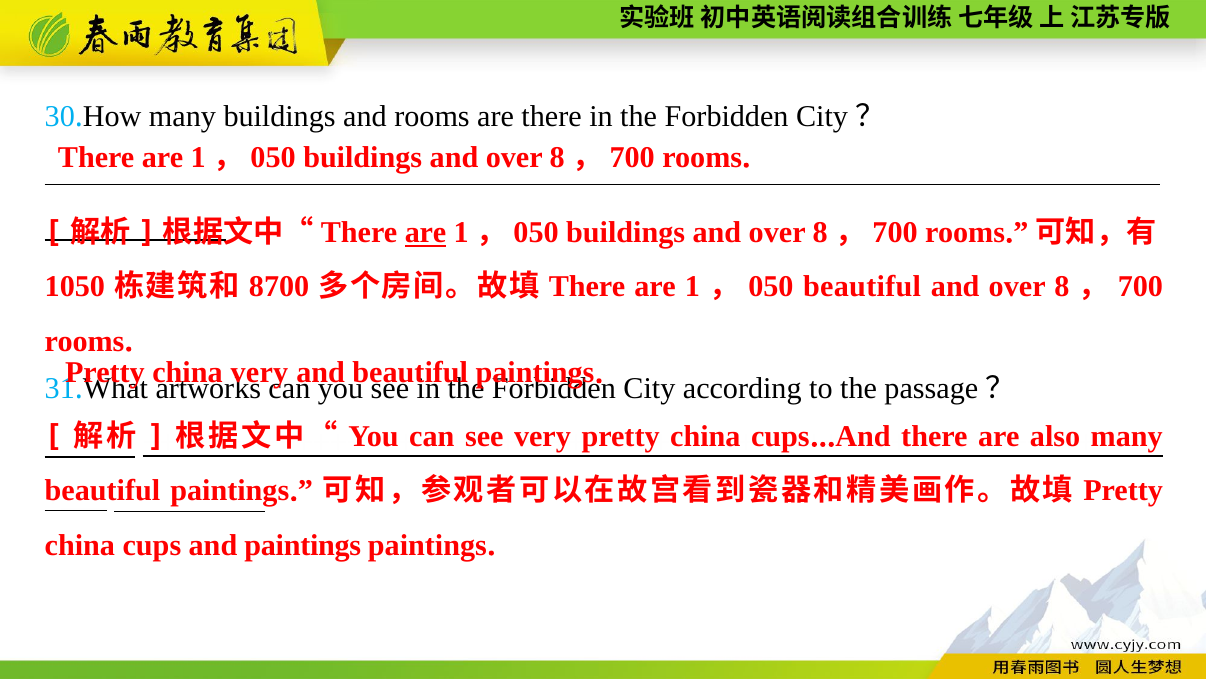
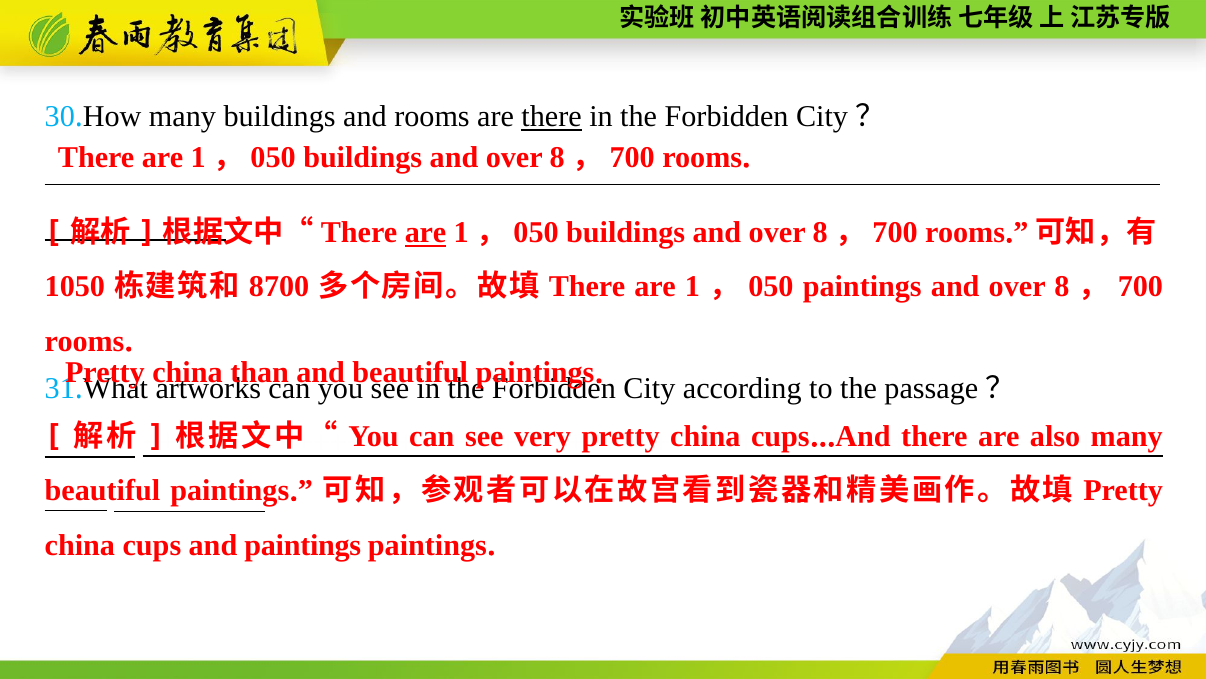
there at (552, 117) underline: none -> present
beautiful at (862, 287): beautiful -> paintings
very at (259, 373): very -> than
